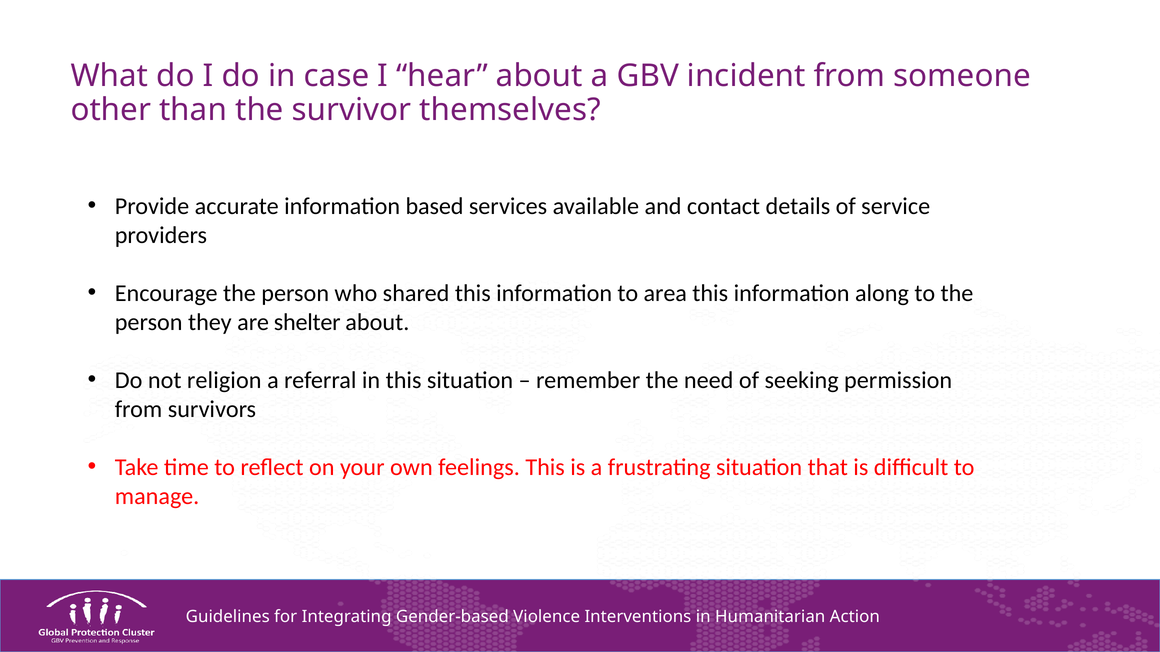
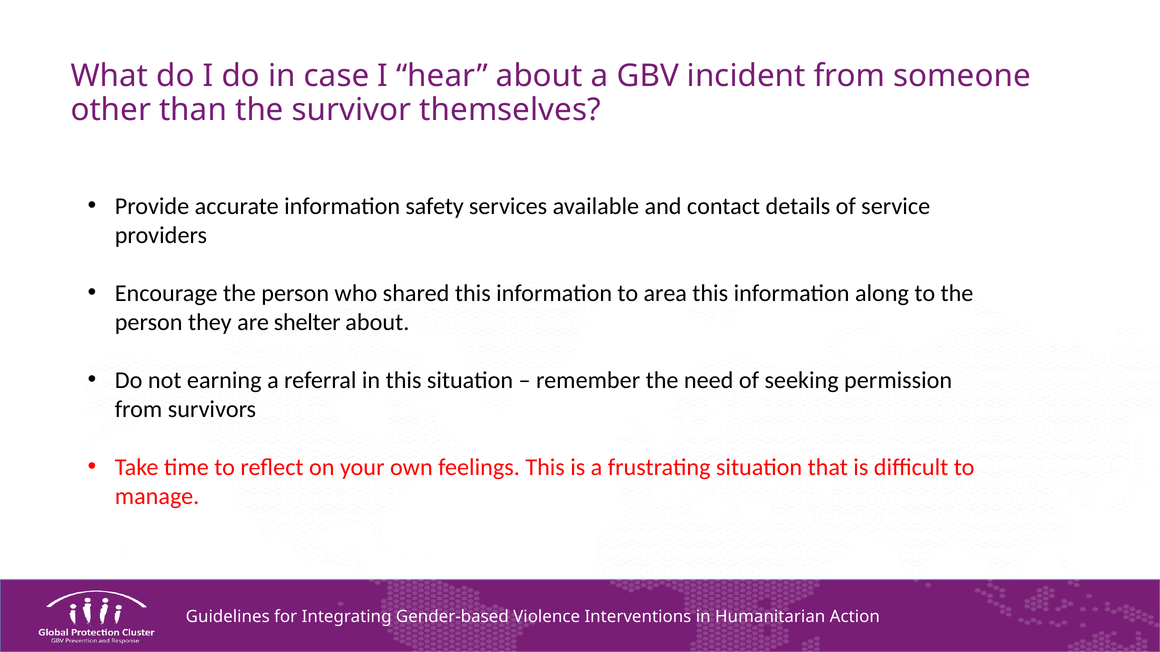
based: based -> safety
religion: religion -> earning
